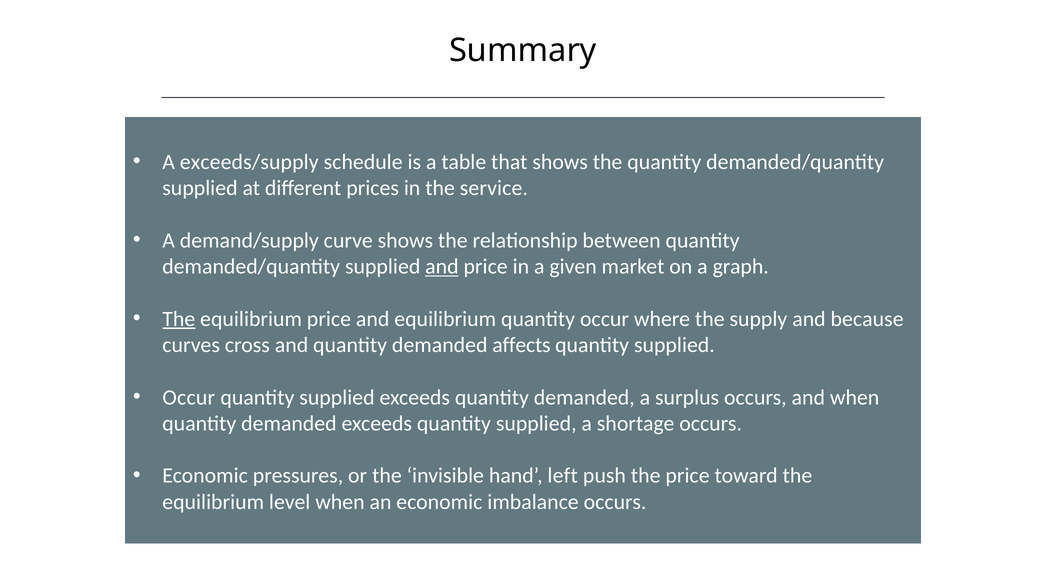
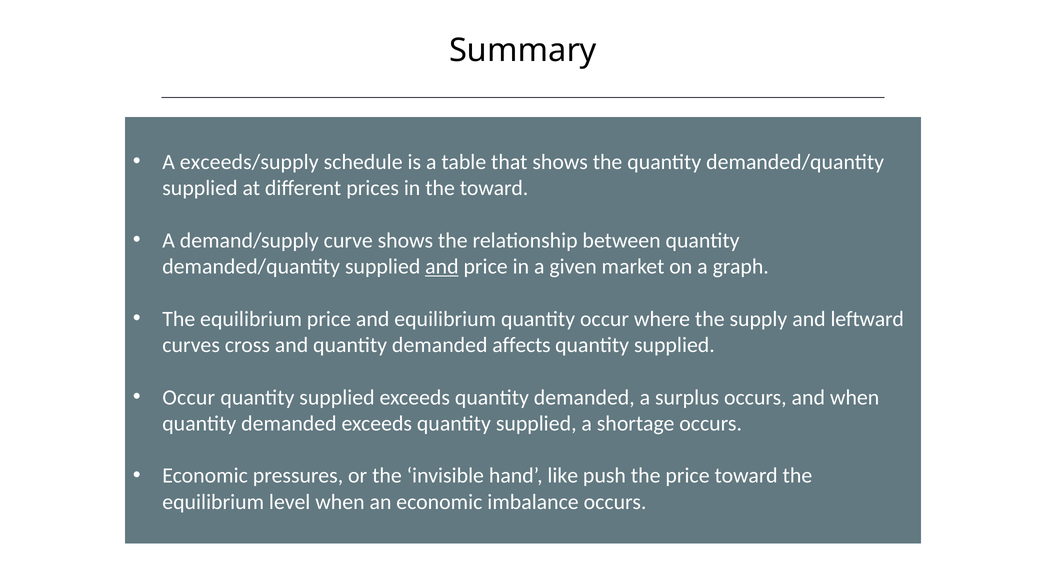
the service: service -> toward
The at (179, 319) underline: present -> none
because: because -> leftward
left: left -> like
